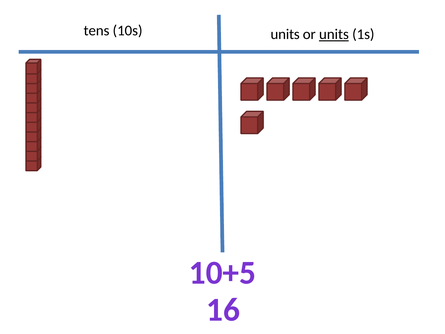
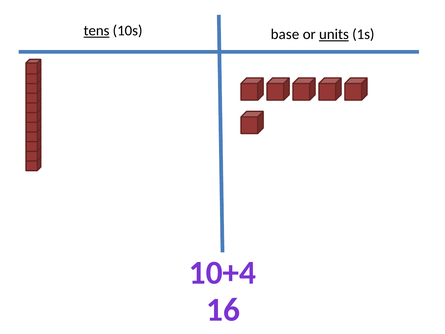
tens underline: none -> present
10s units: units -> base
10+5: 10+5 -> 10+4
